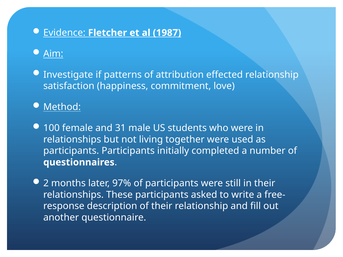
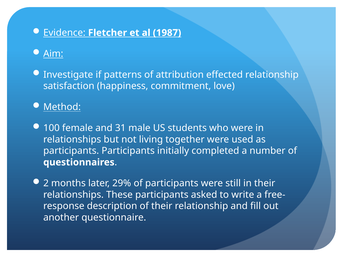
97%: 97% -> 29%
